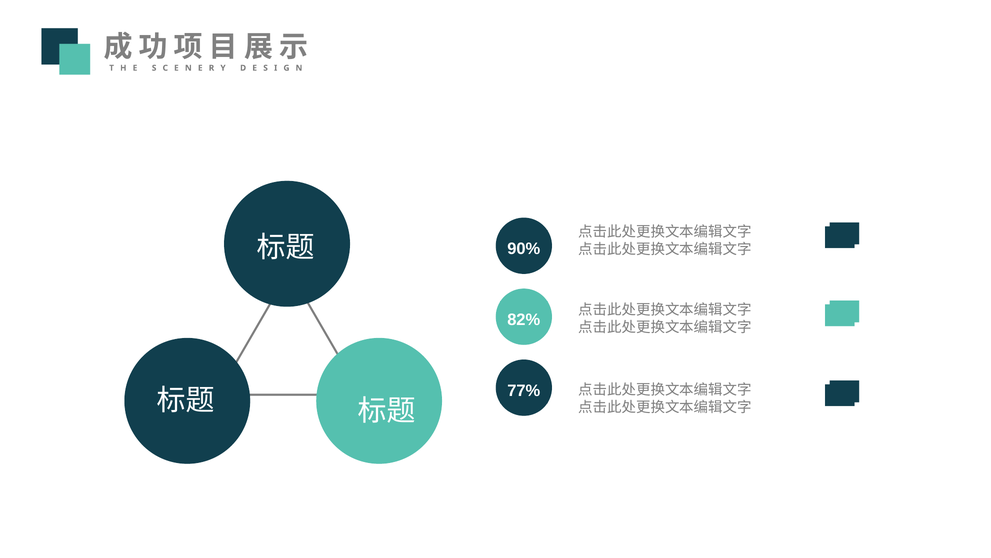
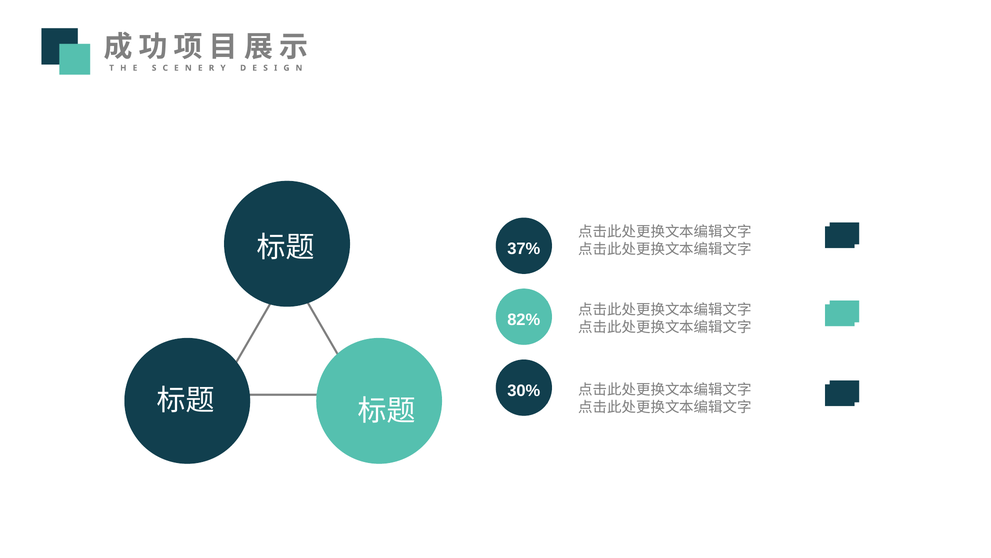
90%: 90% -> 37%
77%: 77% -> 30%
